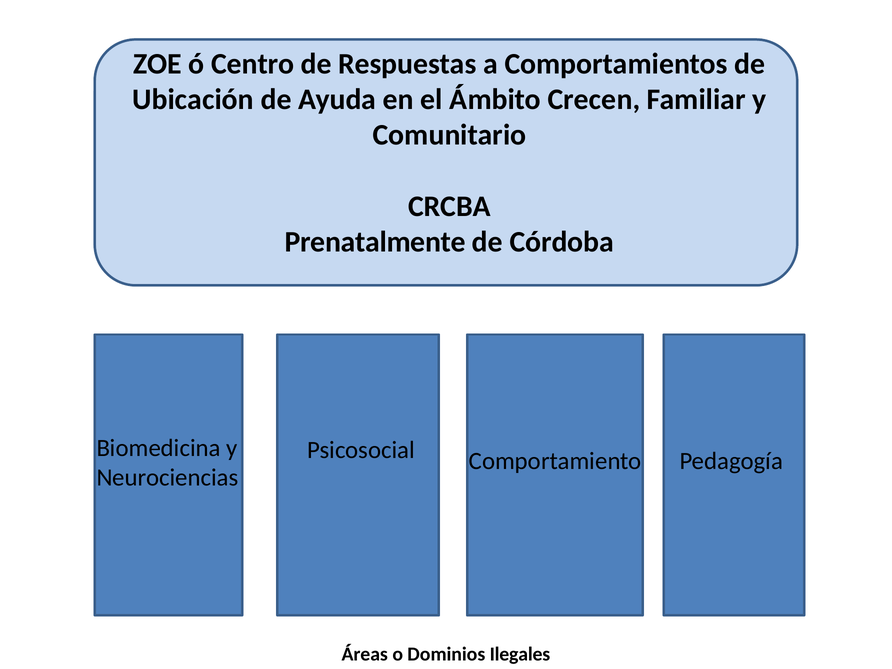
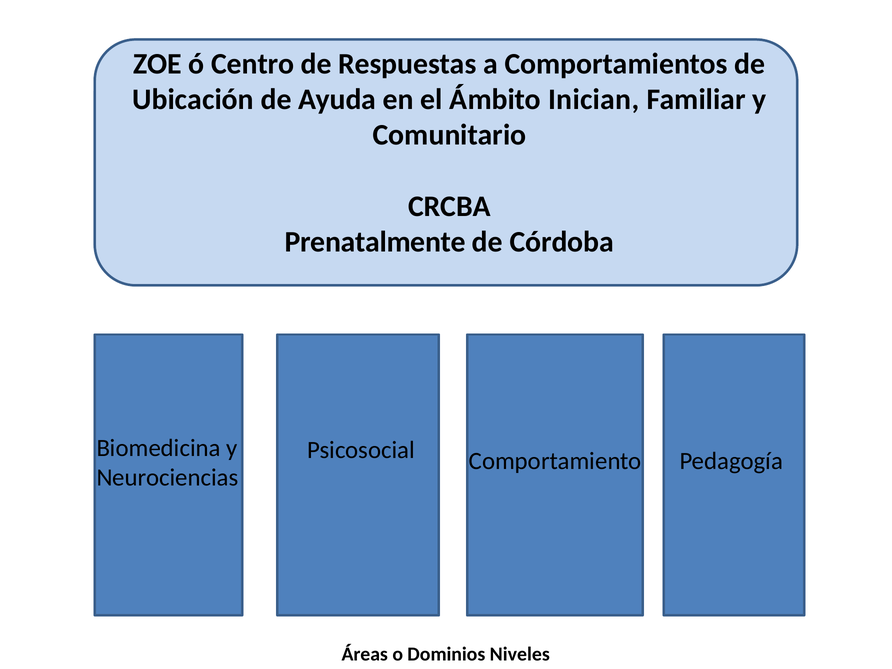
Crecen: Crecen -> Inician
Ilegales: Ilegales -> Niveles
